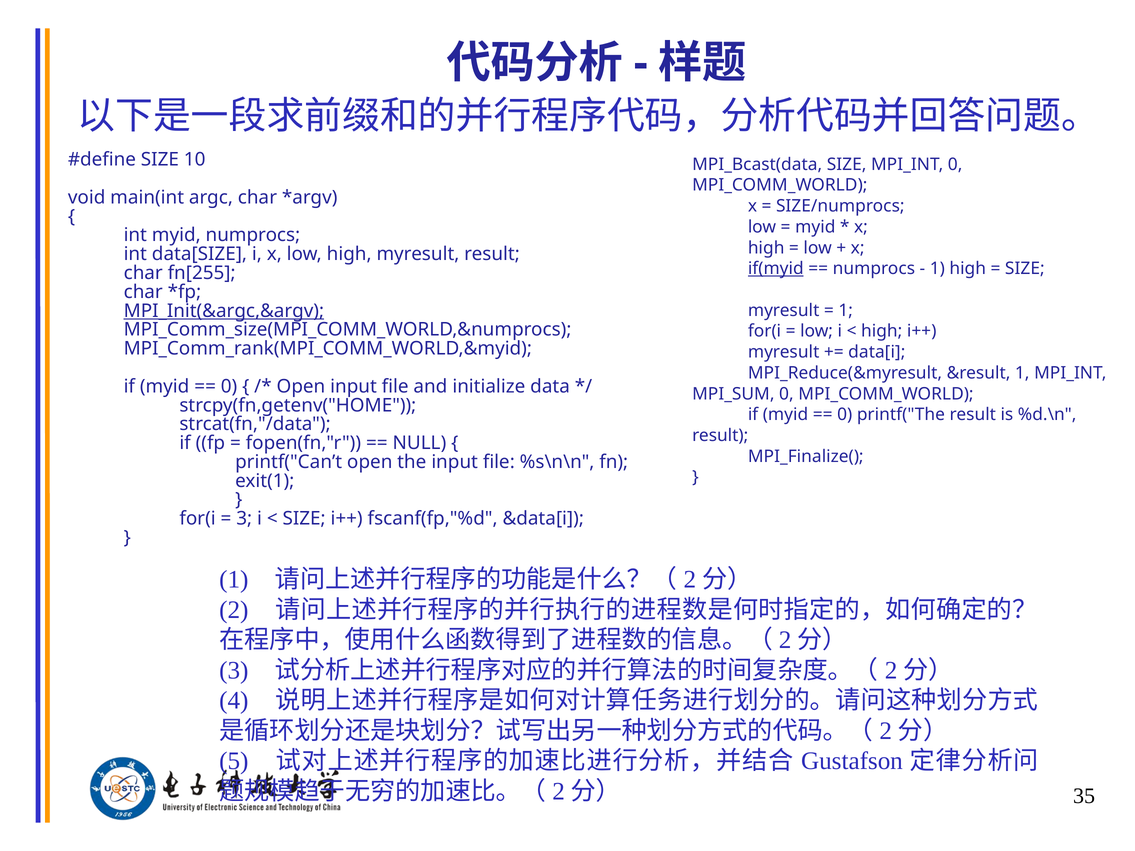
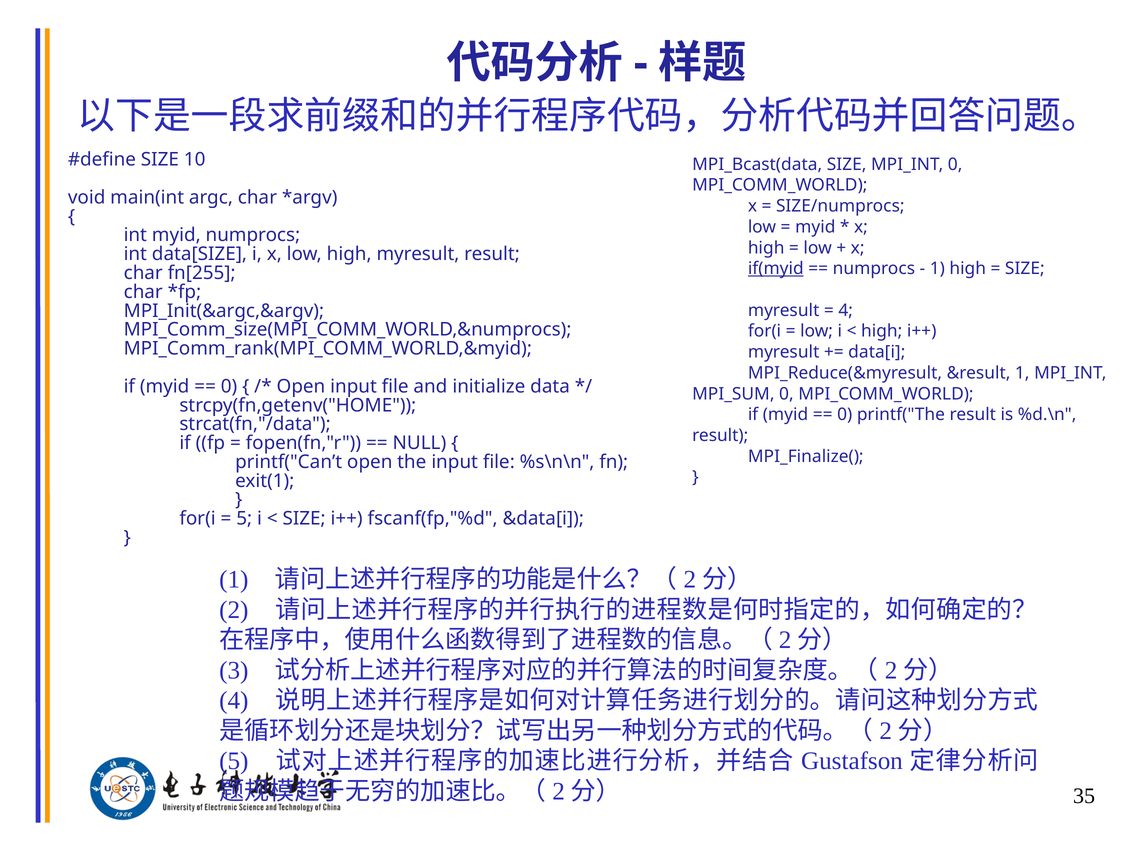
MPI_Init(&argc,&argv underline: present -> none
1 at (846, 310): 1 -> 4
3 at (244, 519): 3 -> 5
